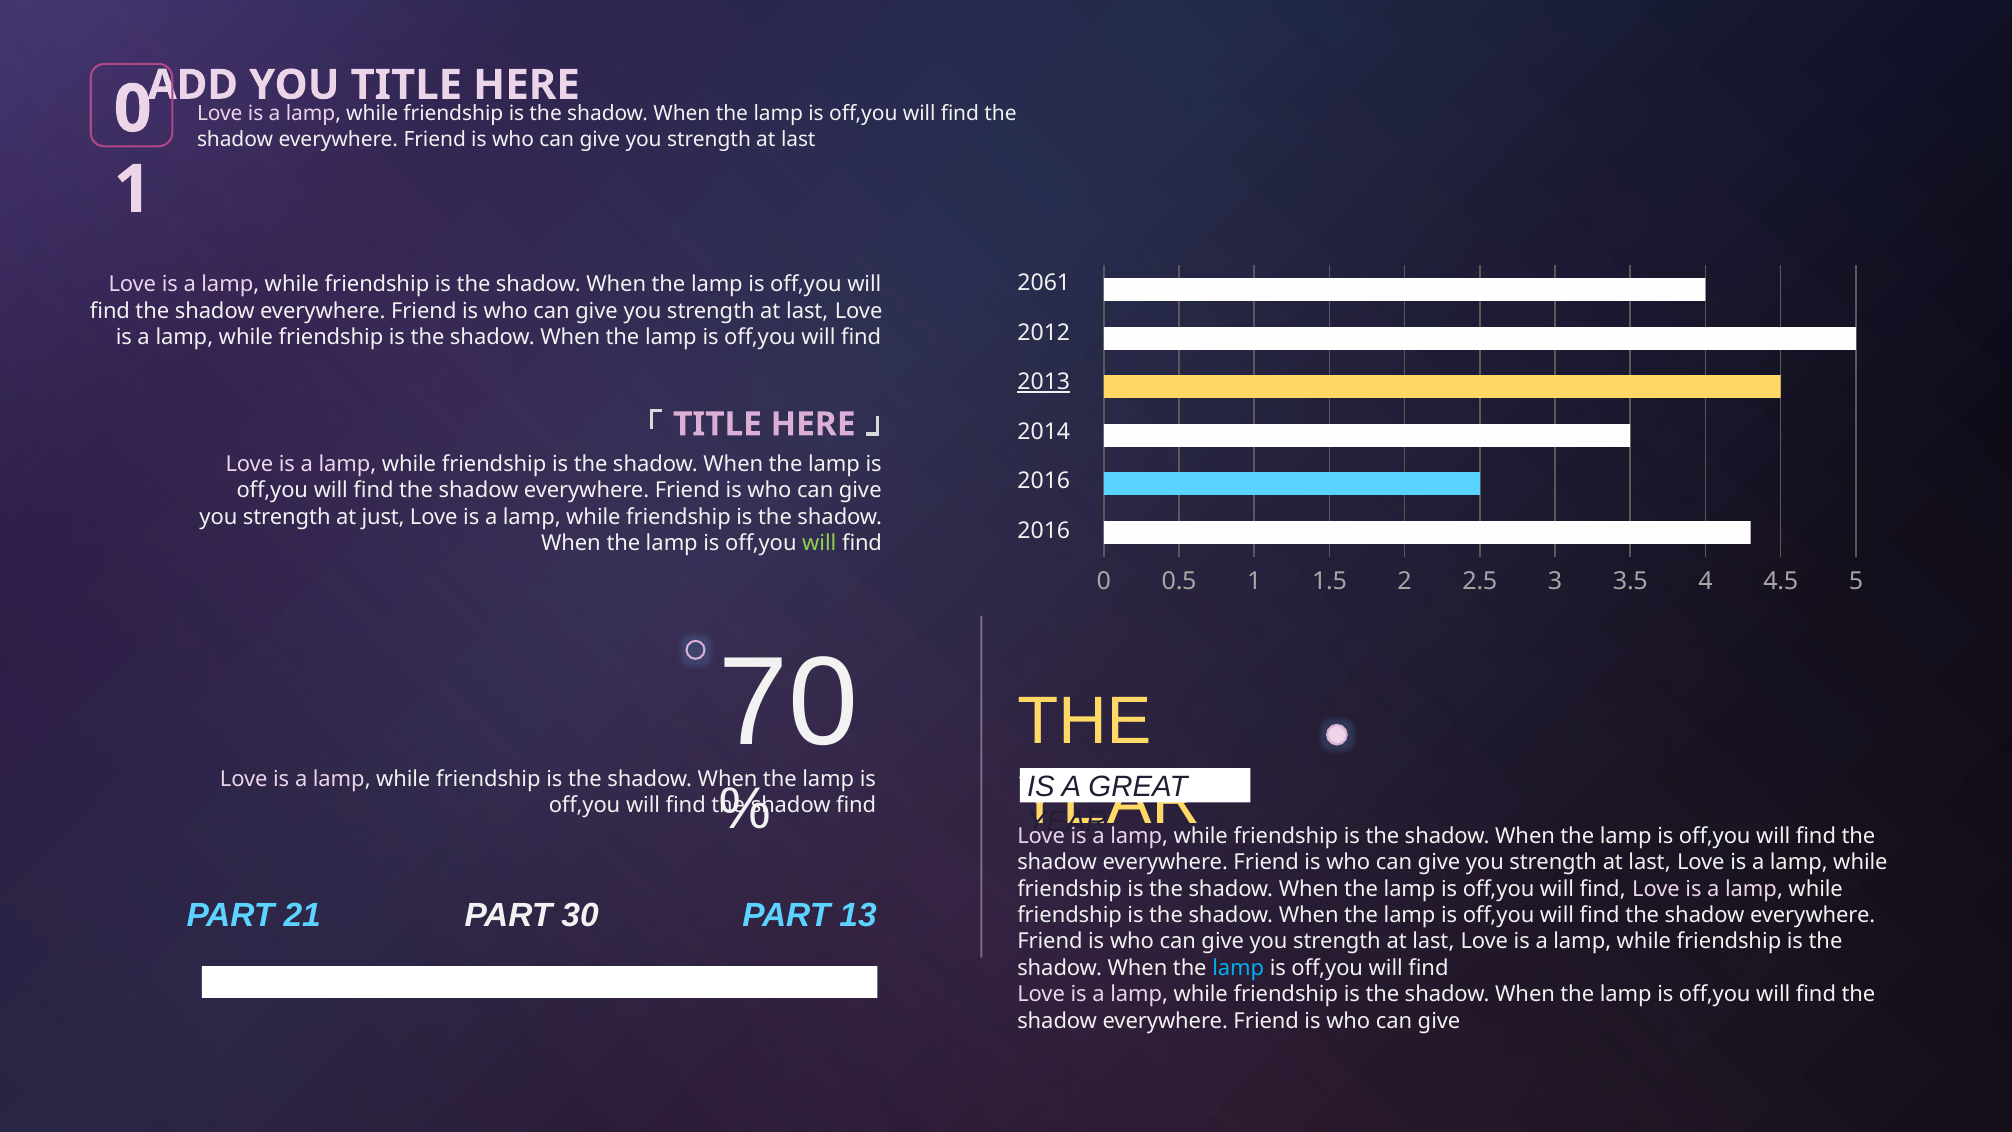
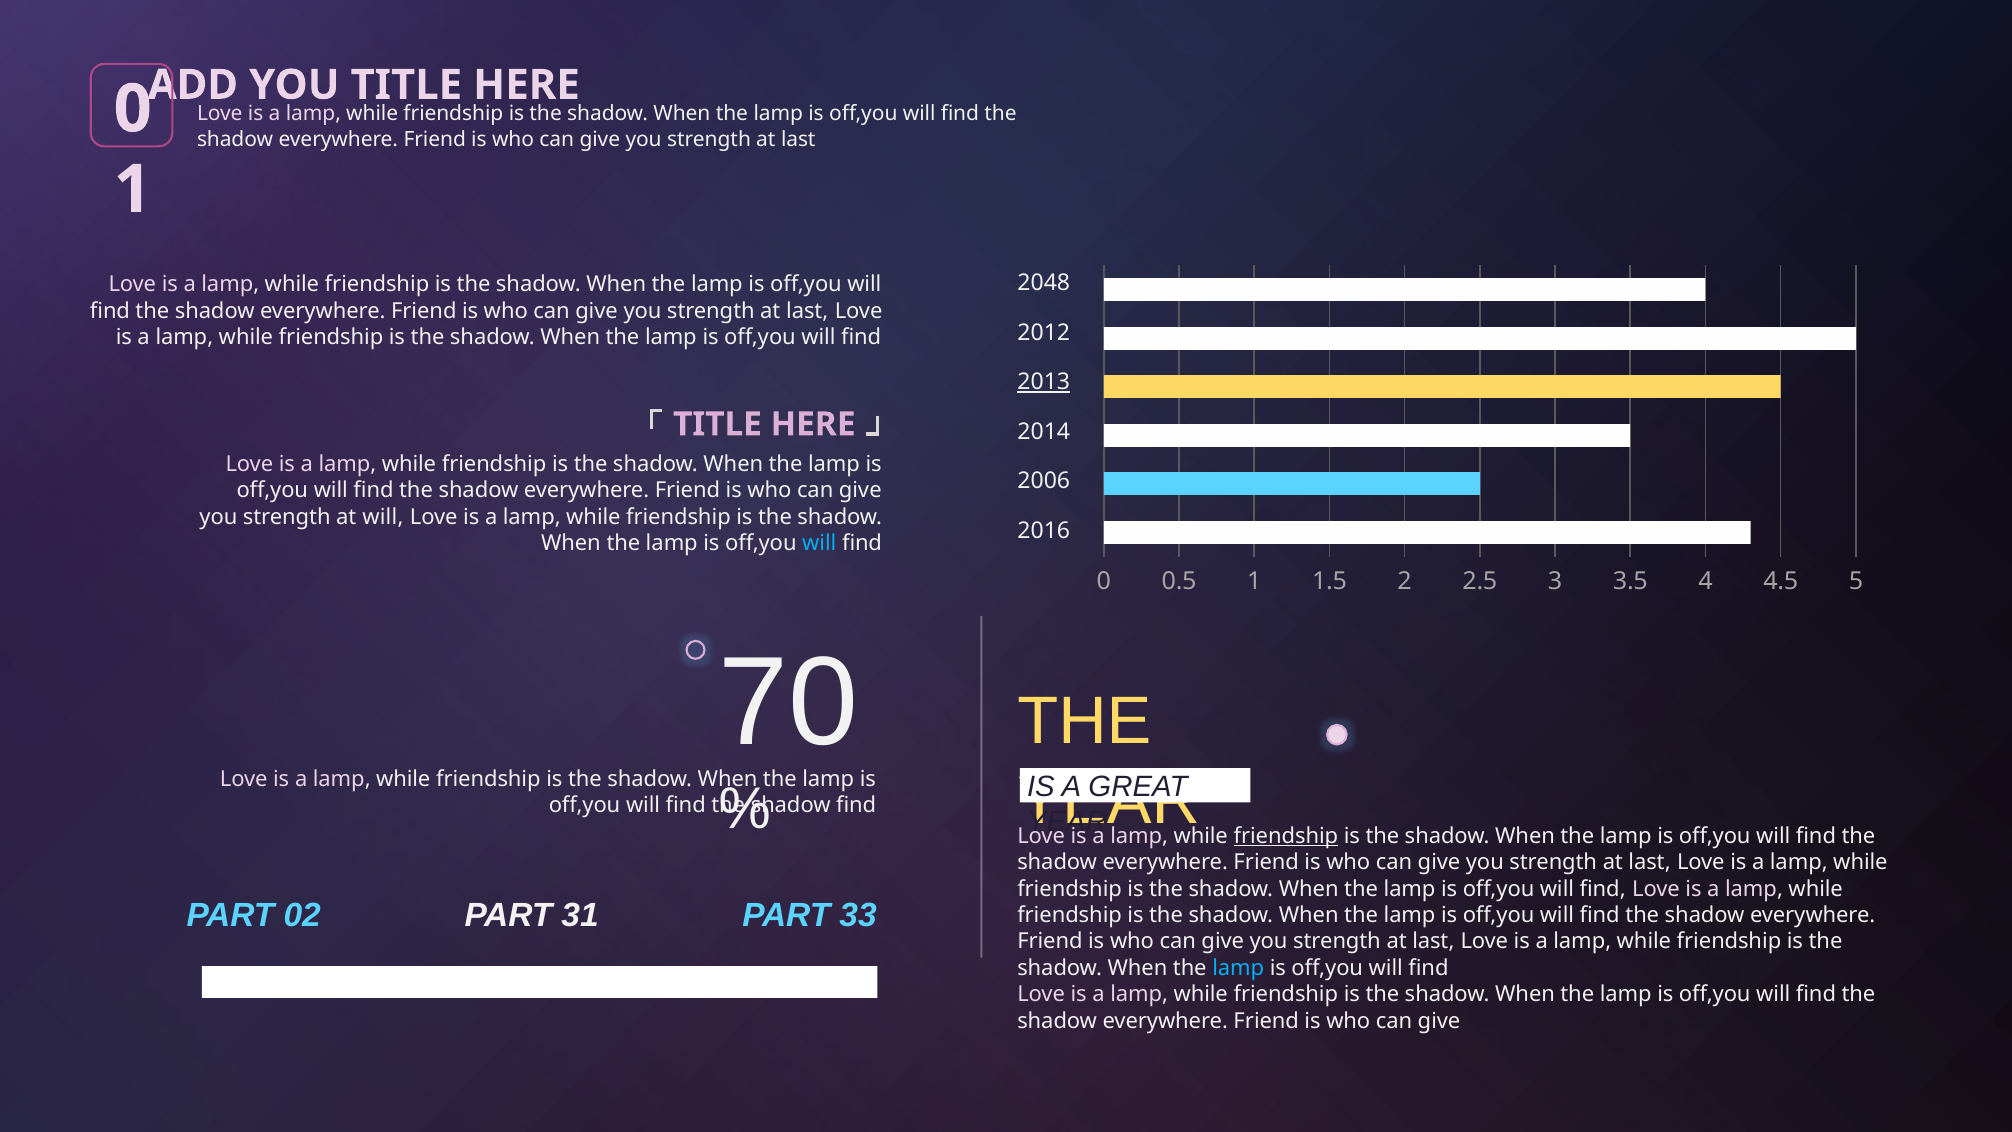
2061: 2061 -> 2048
2016 at (1044, 481): 2016 -> 2006
at just: just -> will
will at (819, 543) colour: light green -> light blue
friendship at (1286, 836) underline: none -> present
21: 21 -> 02
30: 30 -> 31
13: 13 -> 33
